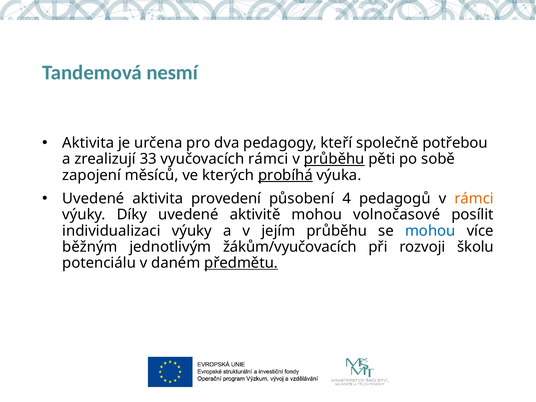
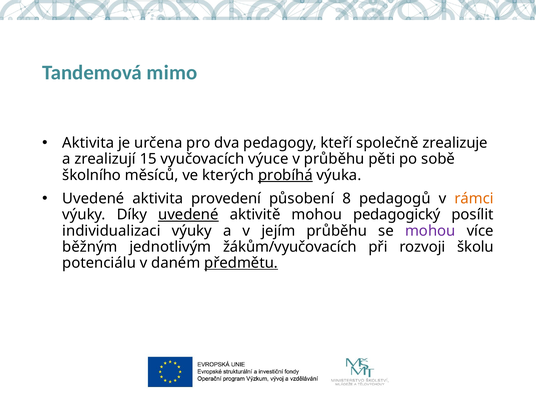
nesmí: nesmí -> mimo
potřebou: potřebou -> zrealizuje
33: 33 -> 15
vyučovacích rámci: rámci -> výuce
průběhu at (334, 159) underline: present -> none
zapojení: zapojení -> školního
4: 4 -> 8
uvedené at (188, 215) underline: none -> present
volnočasové: volnočasové -> pedagogický
mohou at (430, 231) colour: blue -> purple
